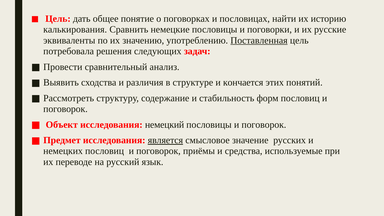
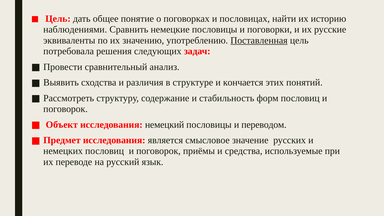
калькирования: калькирования -> наблюдениями
пословицы и поговорок: поговорок -> переводом
является underline: present -> none
